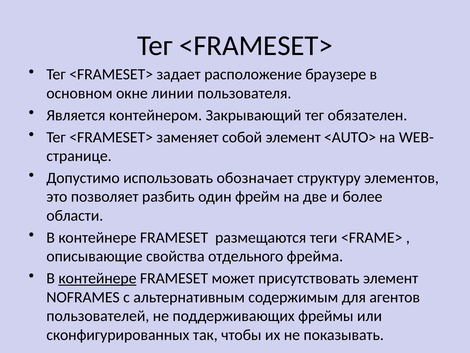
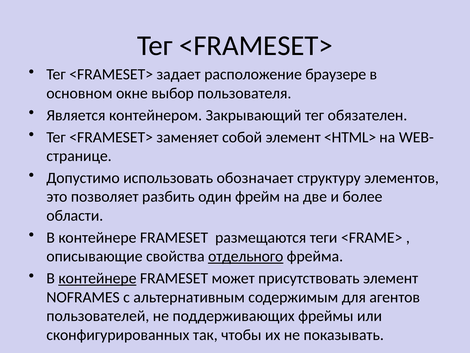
линии: линии -> выбор
<AUTO>: <AUTO> -> <HTML>
отдельного underline: none -> present
